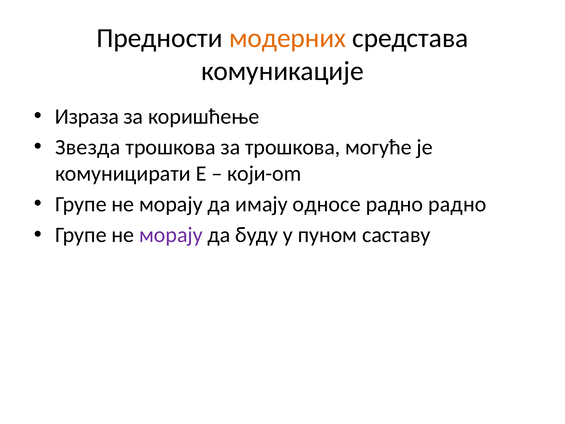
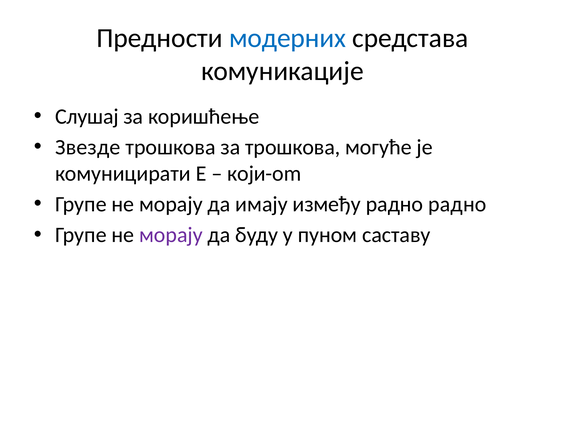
модерних colour: orange -> blue
Израза: Израза -> Слушај
Звезда: Звезда -> Звезде
односе: односе -> између
